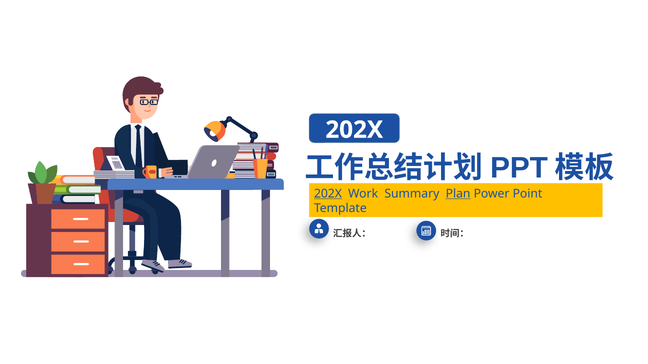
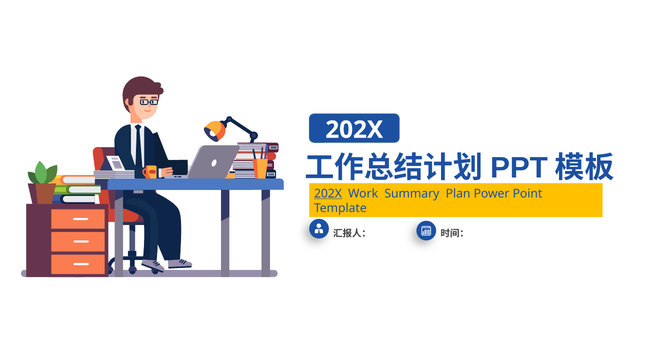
Plan underline: present -> none
